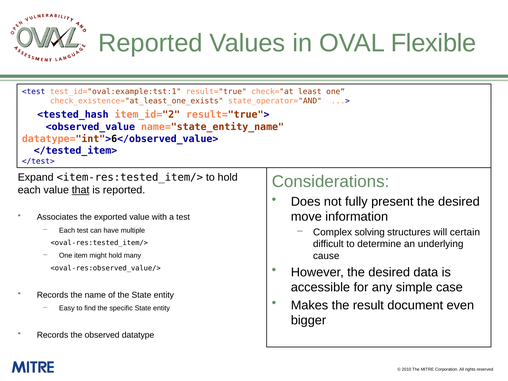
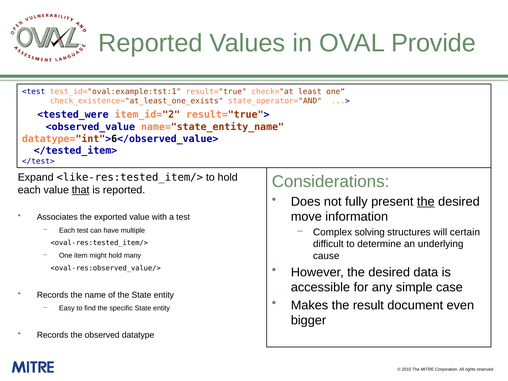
Flexible: Flexible -> Provide
<tested_hash: <tested_hash -> <tested_were
<item-res:tested_item/>: <item-res:tested_item/> -> <like-res:tested_item/>
the at (426, 202) underline: none -> present
